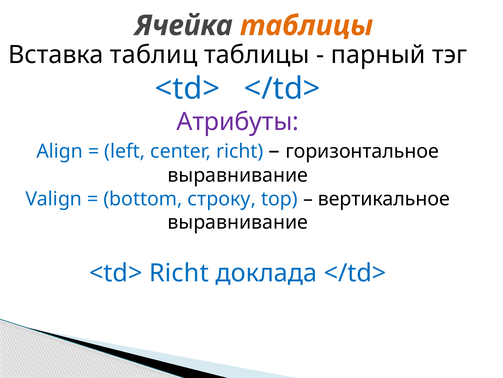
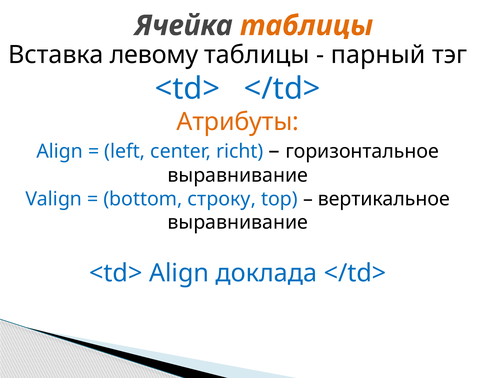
таблиц: таблиц -> левому
Атрибуты colour: purple -> orange
<td> Richt: Richt -> Align
